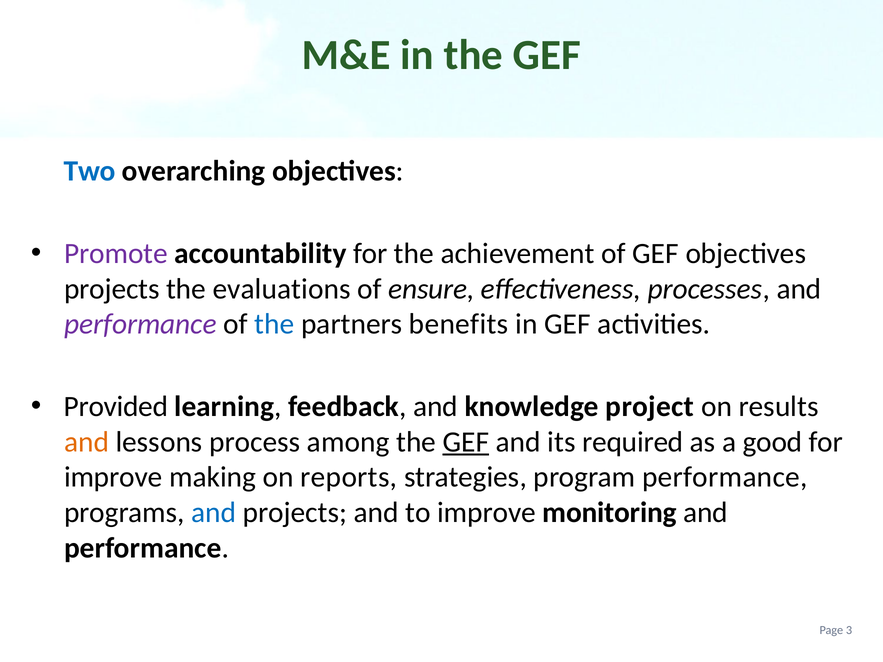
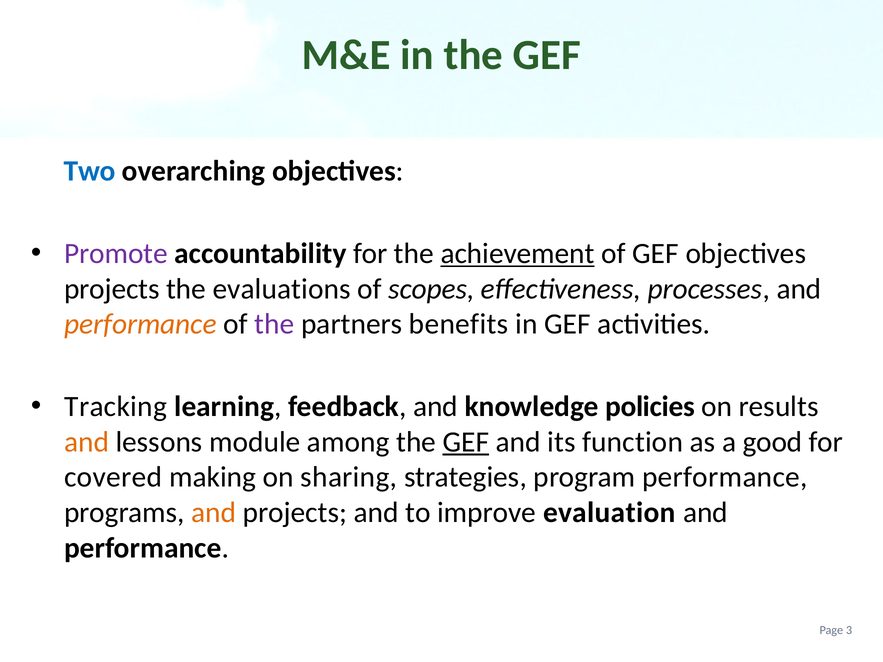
achievement underline: none -> present
ensure: ensure -> scopes
performance at (140, 324) colour: purple -> orange
the at (274, 324) colour: blue -> purple
Provided: Provided -> Tracking
project: project -> policies
process: process -> module
required: required -> function
improve at (113, 477): improve -> covered
reports: reports -> sharing
and at (214, 513) colour: blue -> orange
monitoring: monitoring -> evaluation
